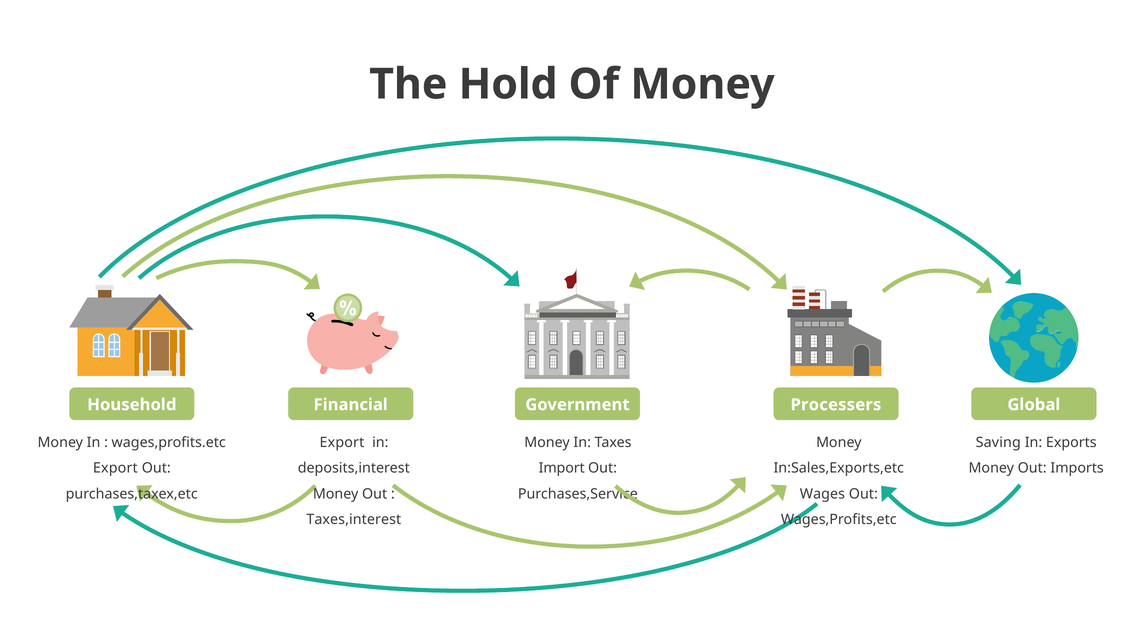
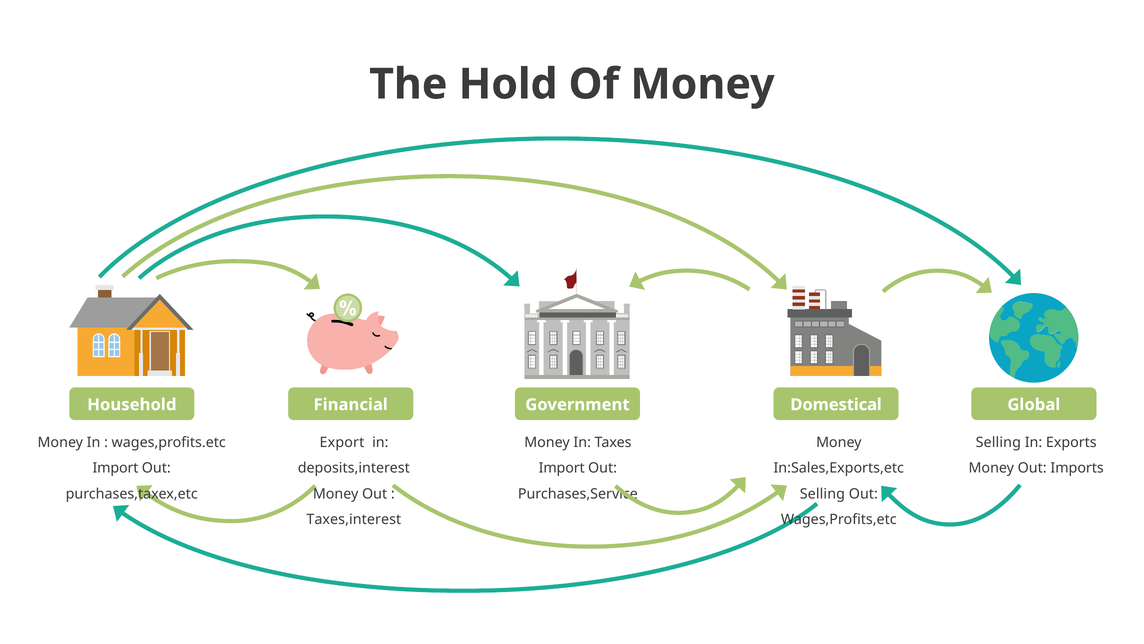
Processers: Processers -> Domestical
Saving at (998, 442): Saving -> Selling
Export at (115, 468): Export -> Import
Wages at (822, 493): Wages -> Selling
